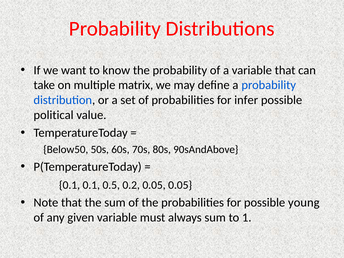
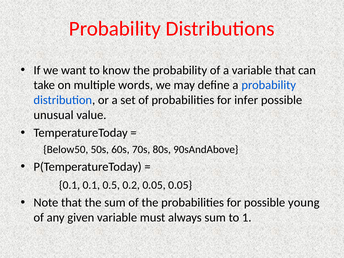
matrix: matrix -> words
political: political -> unusual
